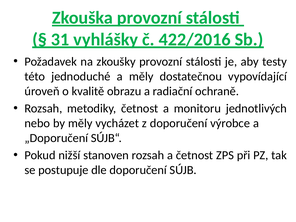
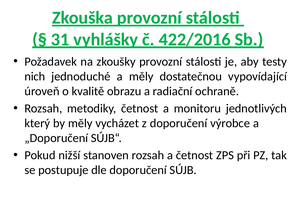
této: této -> nich
nebo: nebo -> který
